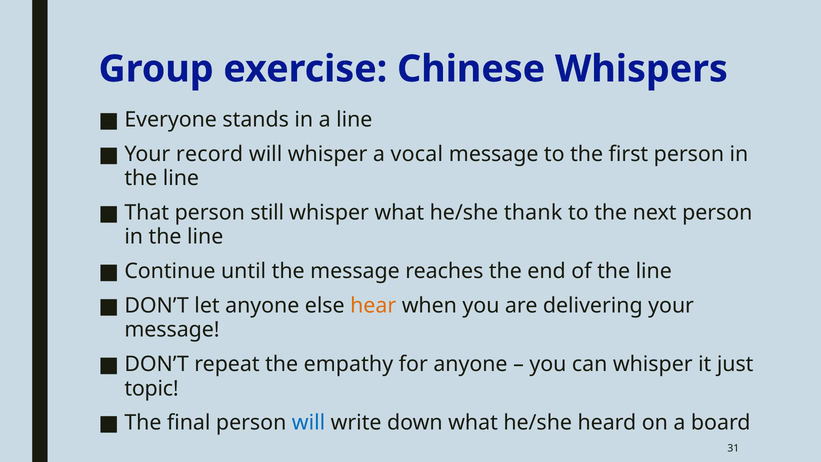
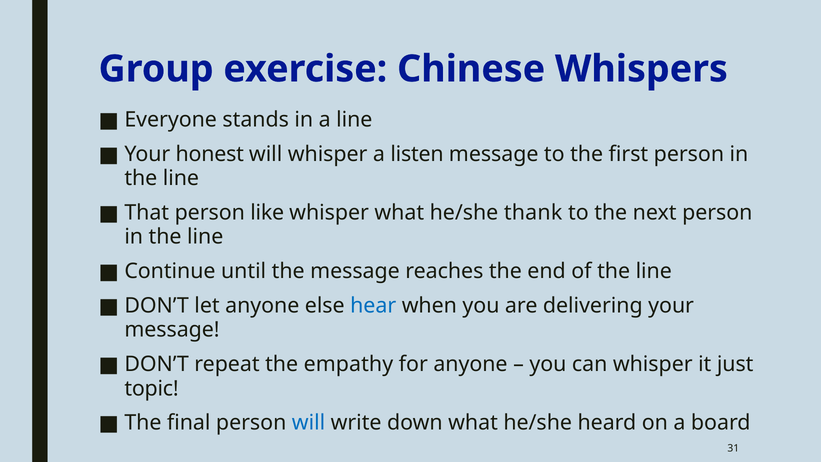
record: record -> honest
vocal: vocal -> listen
still: still -> like
hear colour: orange -> blue
